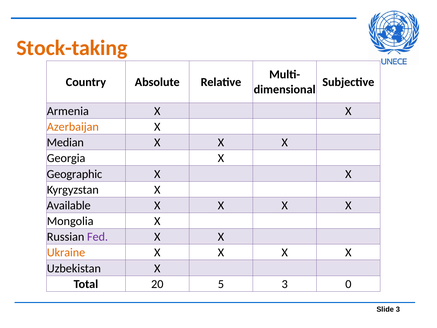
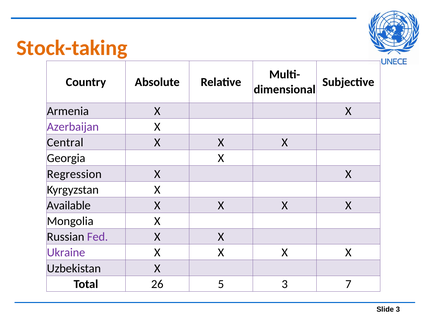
Azerbaijan colour: orange -> purple
Median: Median -> Central
Geographic: Geographic -> Regression
Ukraine colour: orange -> purple
20: 20 -> 26
0: 0 -> 7
